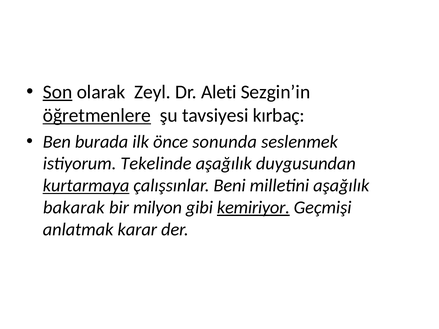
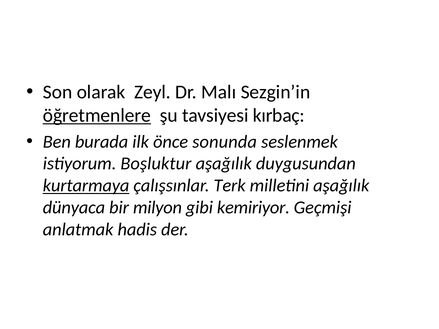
Son underline: present -> none
Aleti: Aleti -> Malı
Tekelinde: Tekelinde -> Boşluktur
Beni: Beni -> Terk
bakarak: bakarak -> dünyaca
kemiriyor underline: present -> none
karar: karar -> hadis
